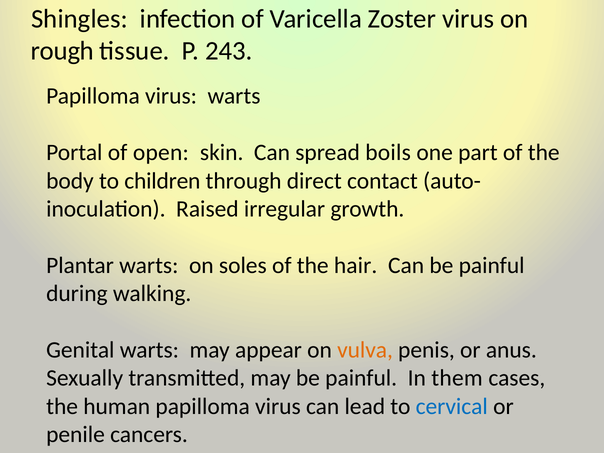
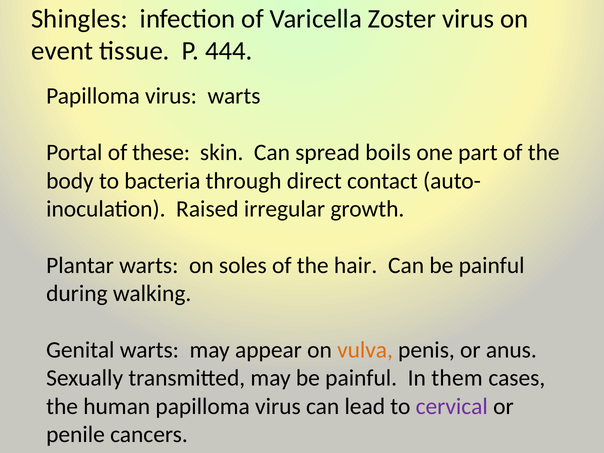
rough: rough -> event
243: 243 -> 444
open: open -> these
children: children -> bacteria
cervical colour: blue -> purple
